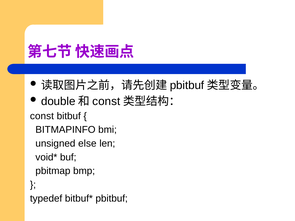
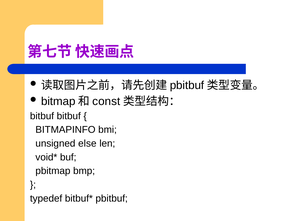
double: double -> bitmap
const at (42, 116): const -> bitbuf
